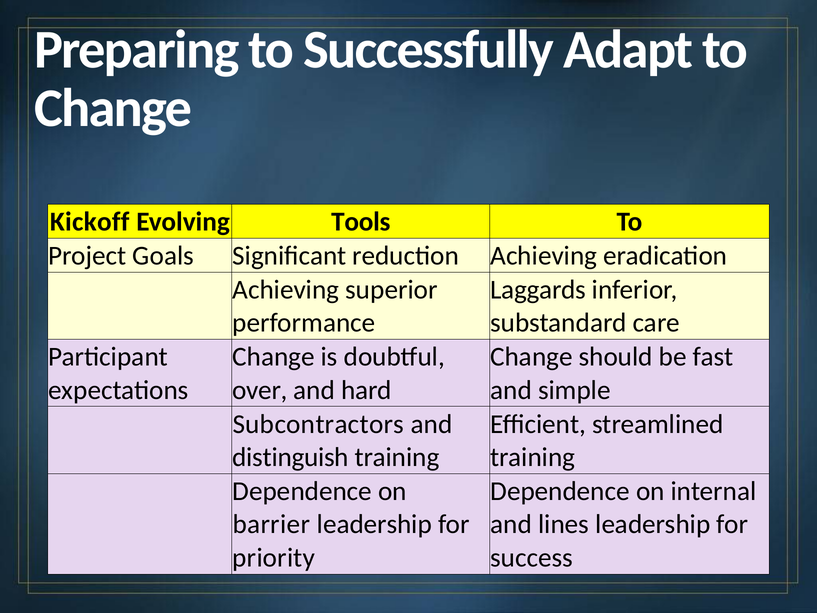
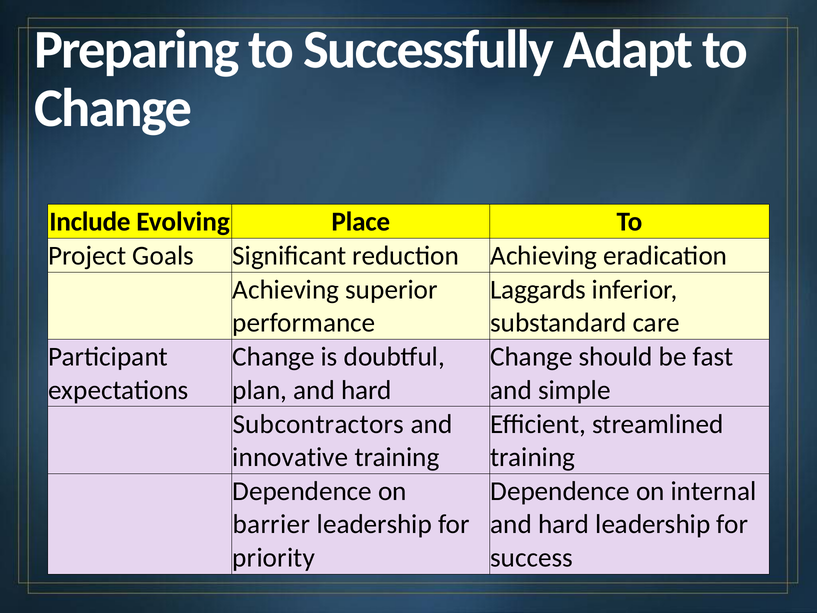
Kickoff: Kickoff -> Include
Tools: Tools -> Place
over: over -> plan
distinguish: distinguish -> innovative
lines at (564, 524): lines -> hard
